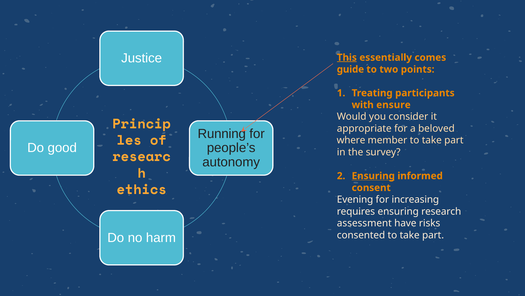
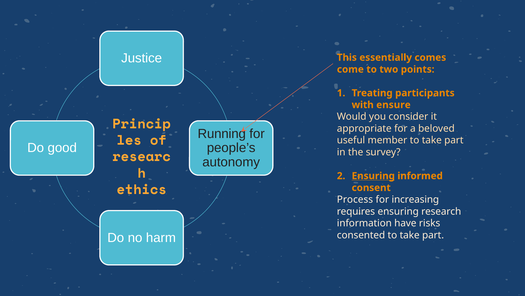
This underline: present -> none
guide: guide -> come
where: where -> useful
Evening: Evening -> Process
assessment: assessment -> information
